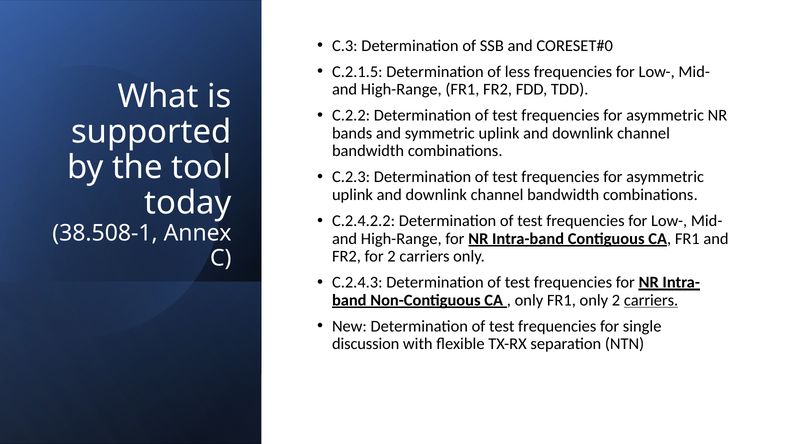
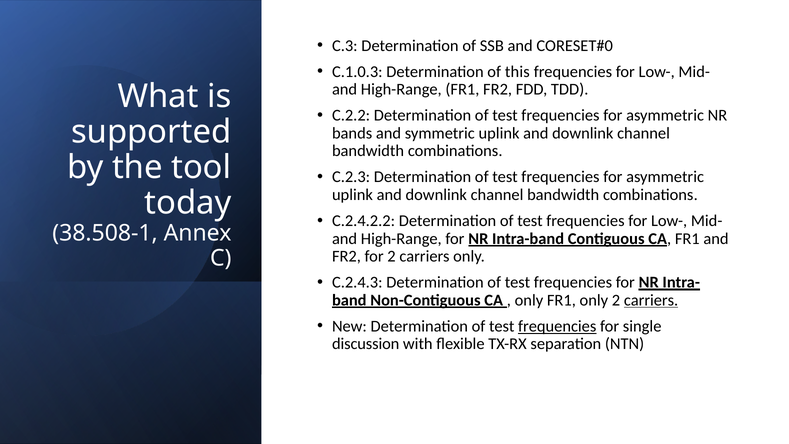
C.2.1.5: C.2.1.5 -> C.1.0.3
less: less -> this
frequencies at (557, 326) underline: none -> present
